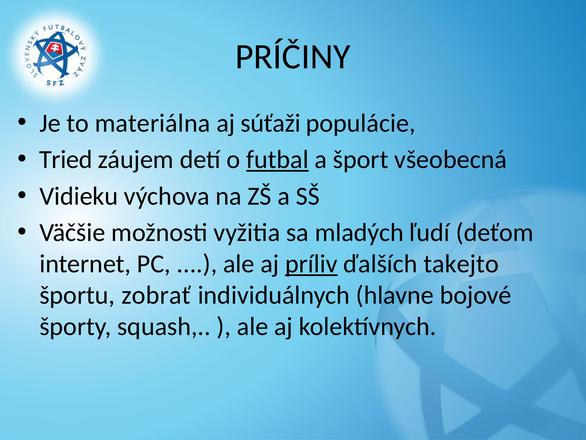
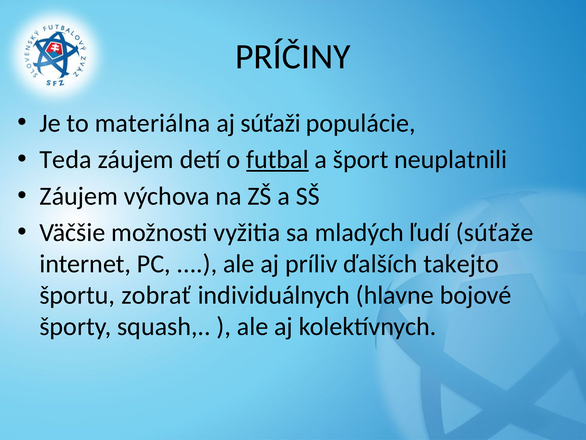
Tried: Tried -> Teda
všeobecná: všeobecná -> neuplatnili
Vidieku at (79, 196): Vidieku -> Záujem
deťom: deťom -> súťaže
príliv underline: present -> none
